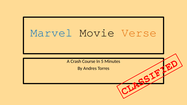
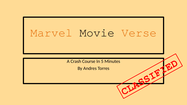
Marvel colour: blue -> orange
